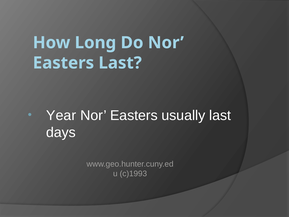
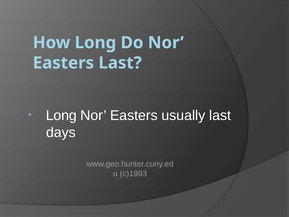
Year at (61, 115): Year -> Long
